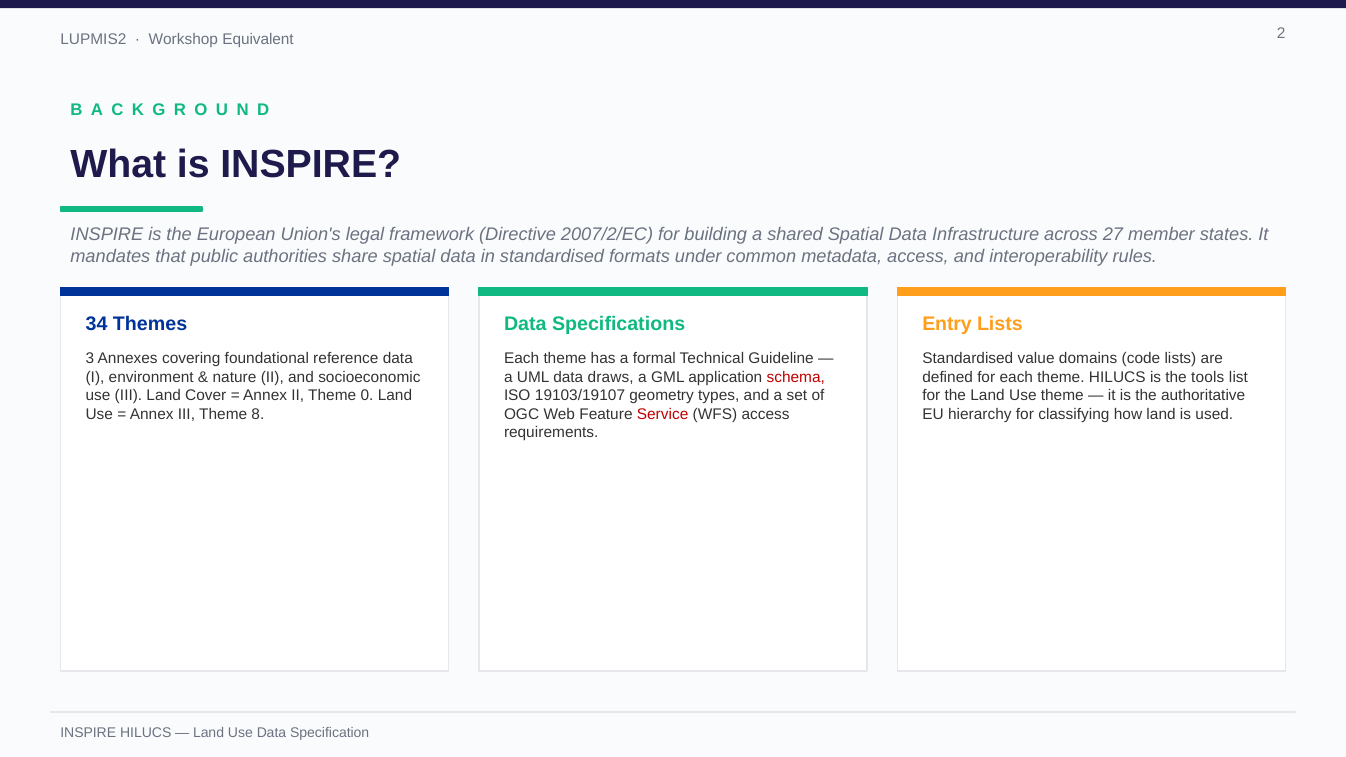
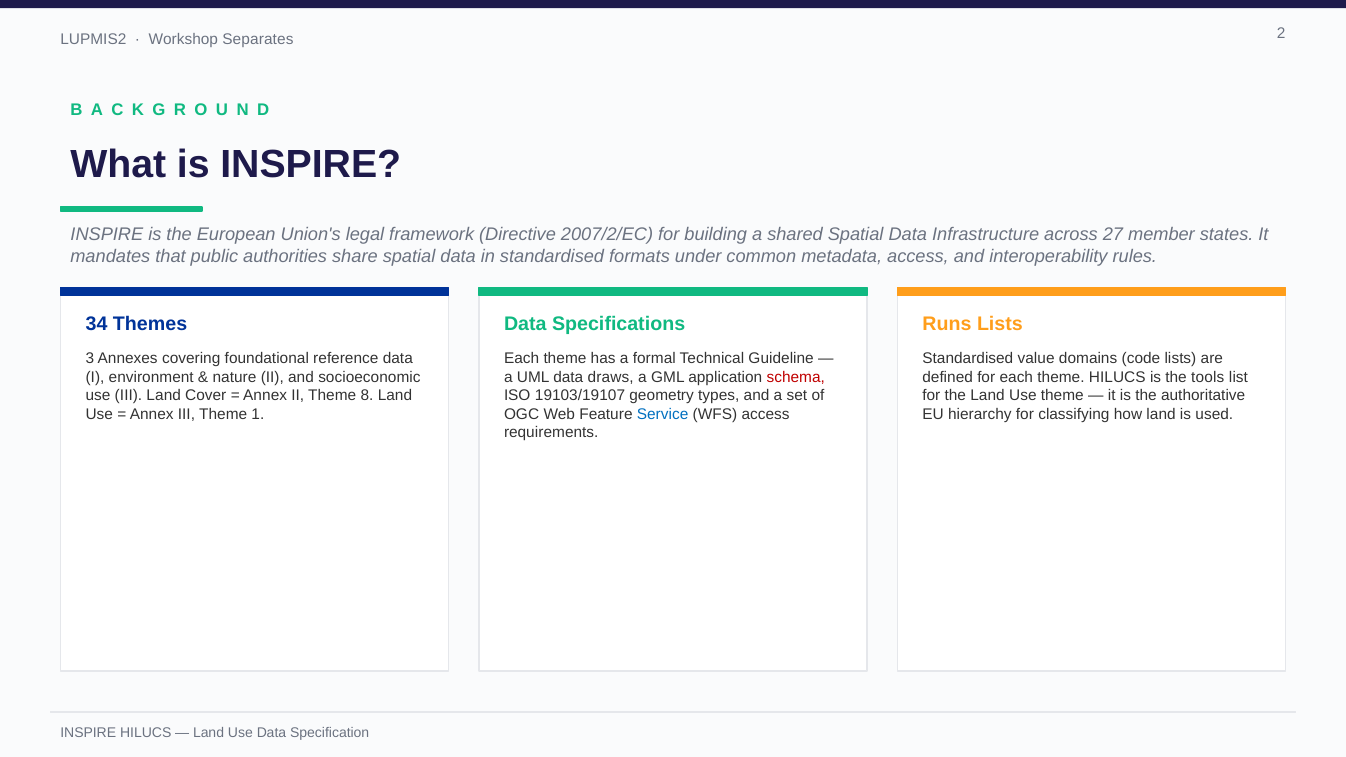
Equivalent: Equivalent -> Separates
Entry: Entry -> Runs
0: 0 -> 8
8: 8 -> 1
Service colour: red -> blue
